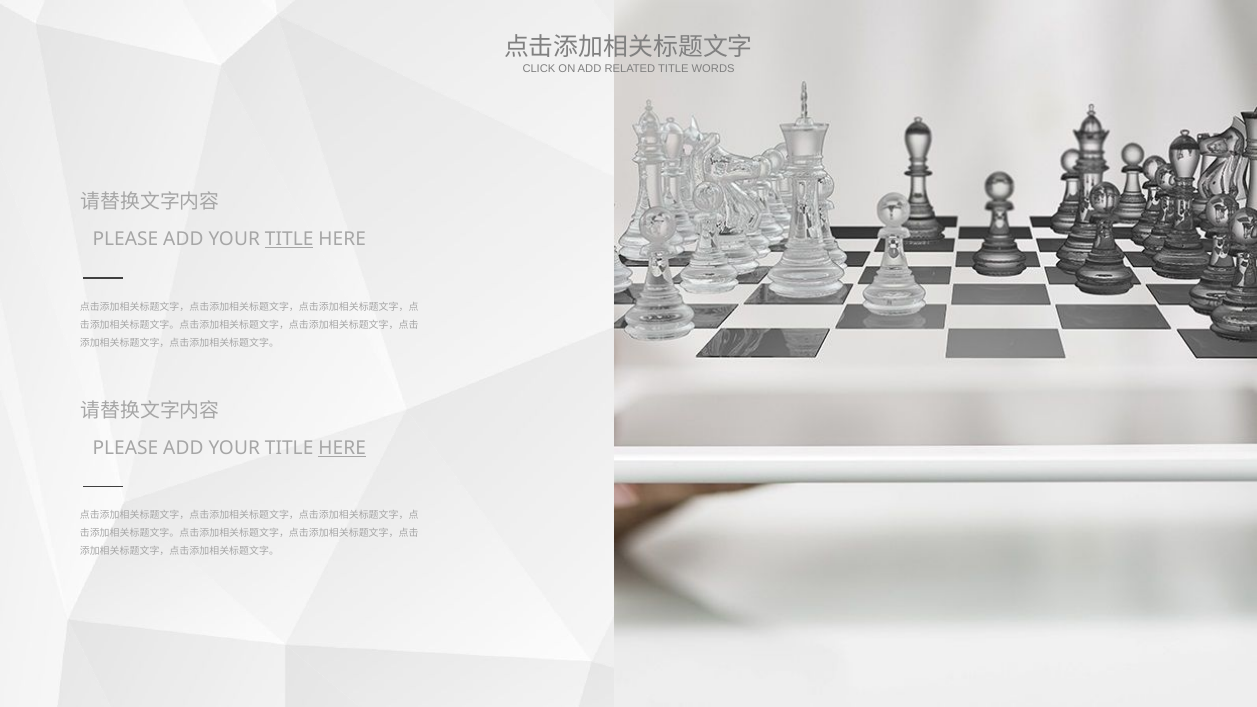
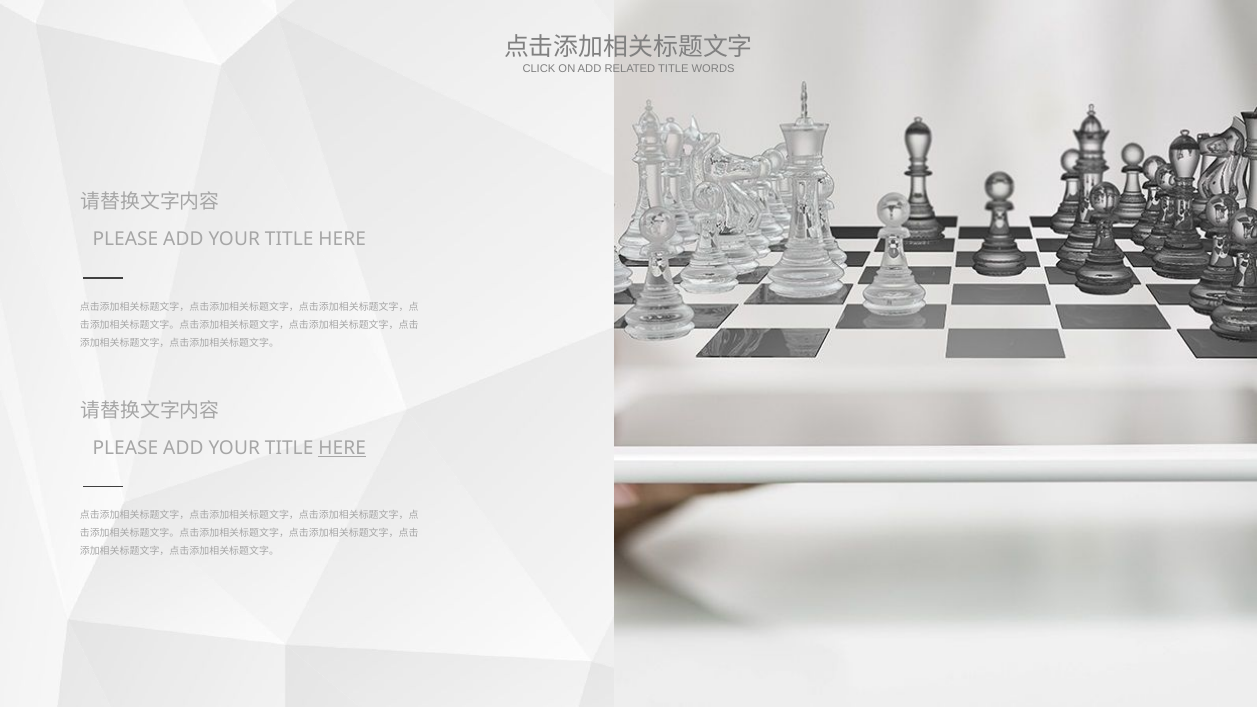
TITLE at (289, 239) underline: present -> none
